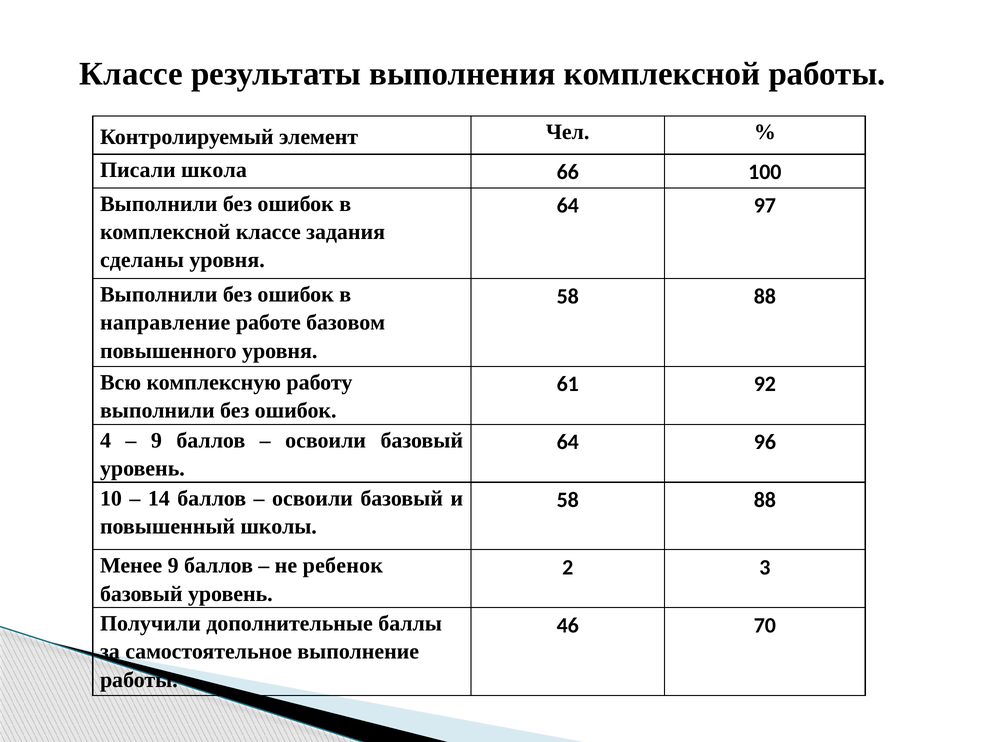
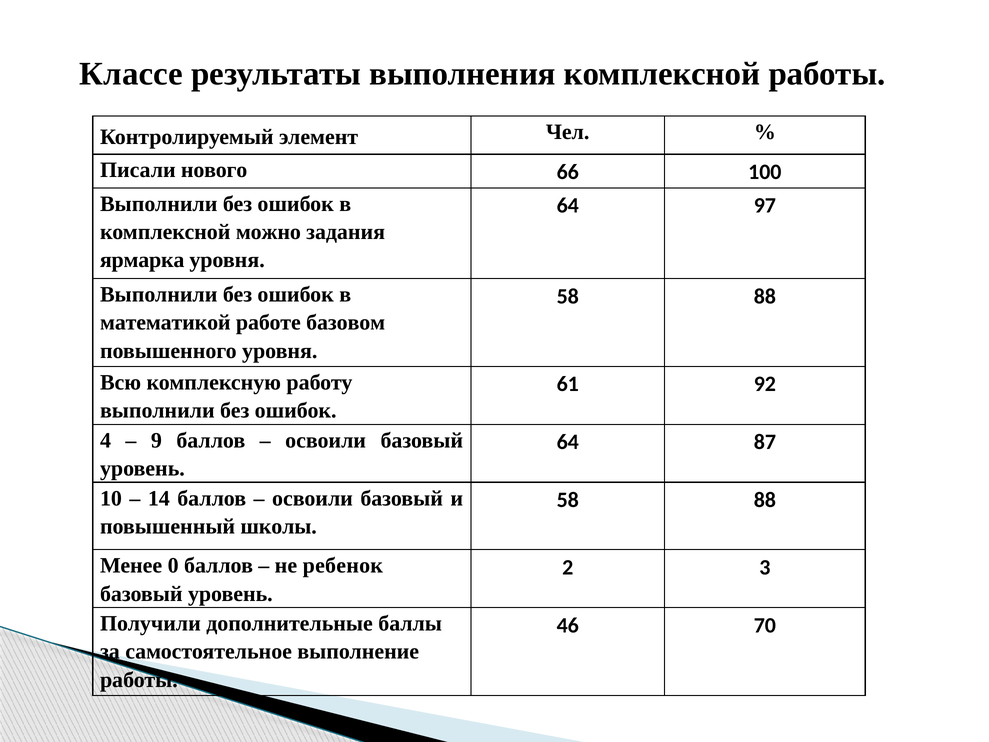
школа: школа -> нового
комплексной классе: классе -> можно
сделаны: сделаны -> ярмарка
направление: направление -> математикой
96: 96 -> 87
Менее 9: 9 -> 0
